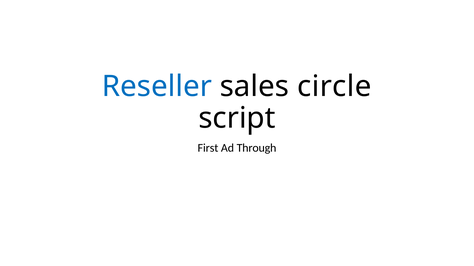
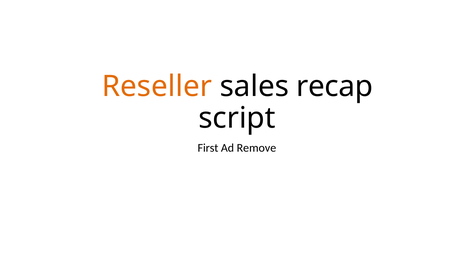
Reseller colour: blue -> orange
circle: circle -> recap
Through: Through -> Remove
